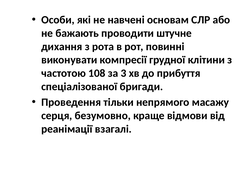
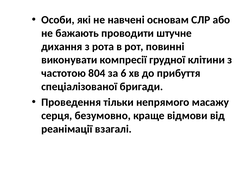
108: 108 -> 804
3: 3 -> 6
